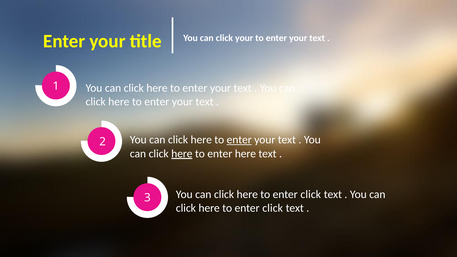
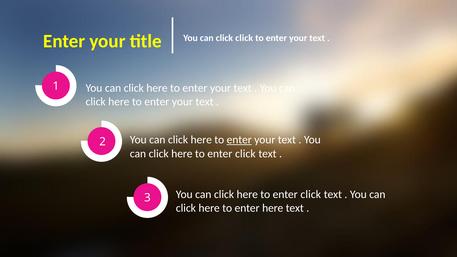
click your: your -> click
here at (182, 154) underline: present -> none
here at (245, 154): here -> click
click at (273, 208): click -> here
